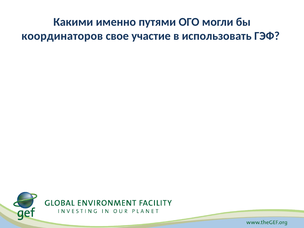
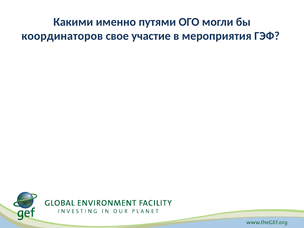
использовать: использовать -> мероприятия
